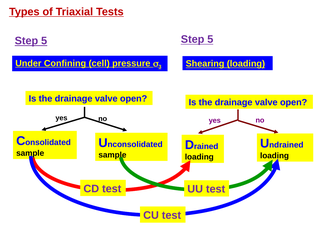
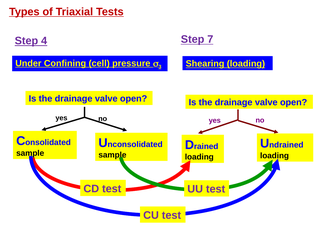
5 at (210, 39): 5 -> 7
5 at (44, 41): 5 -> 4
